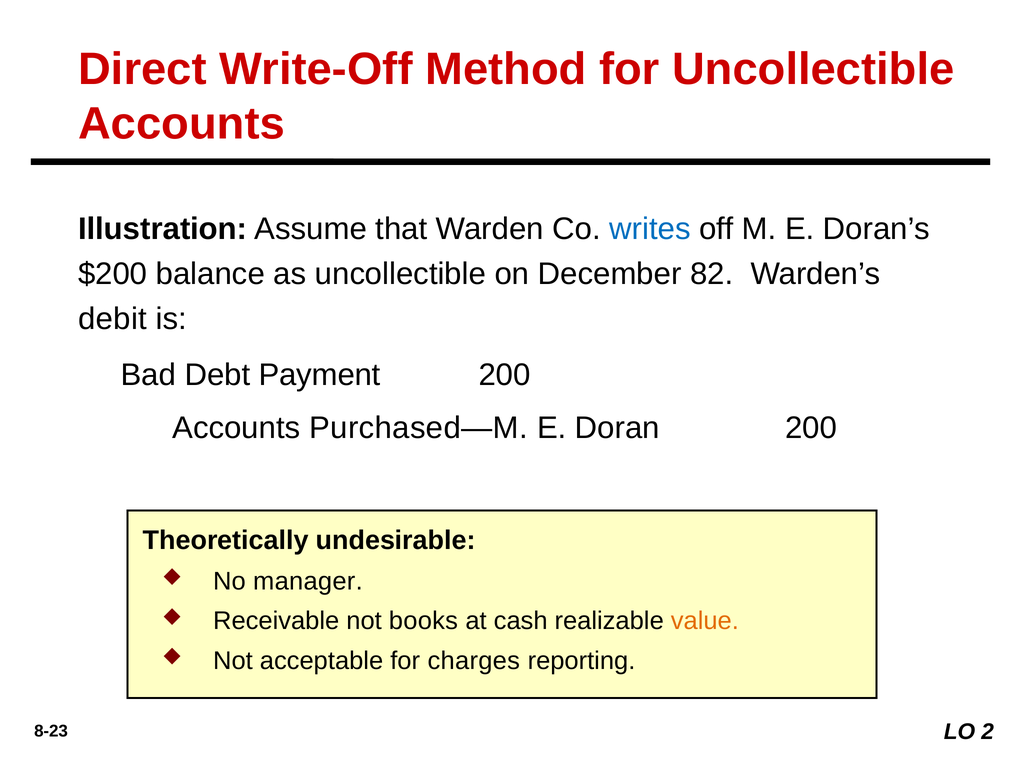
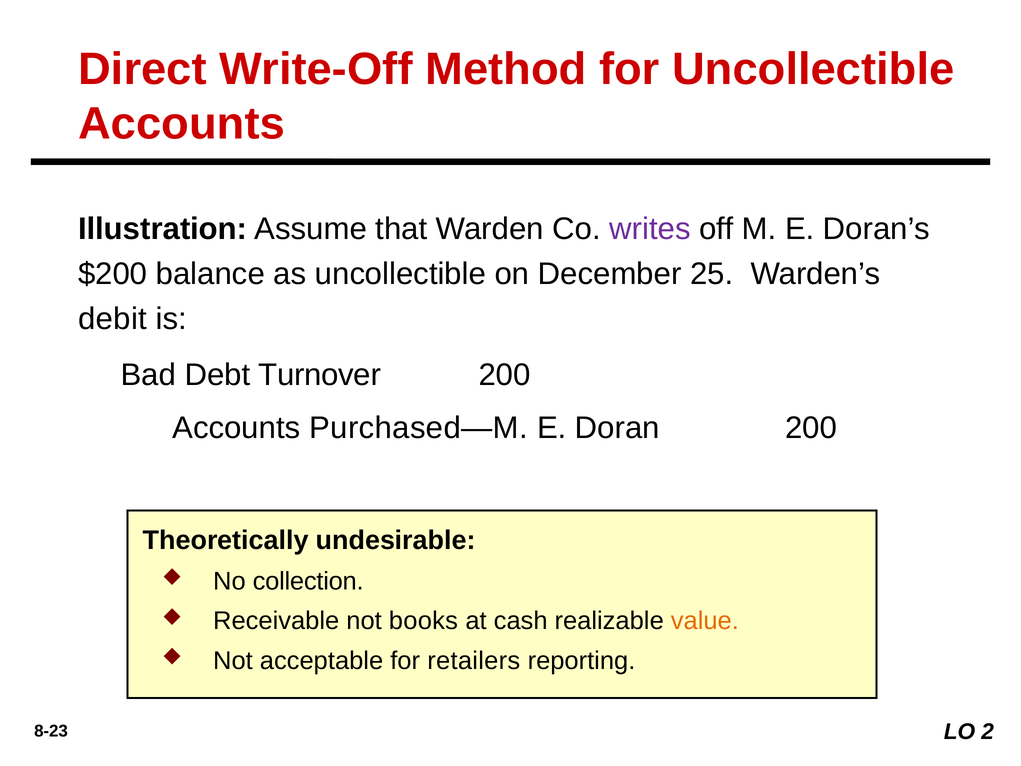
writes colour: blue -> purple
82: 82 -> 25
Payment: Payment -> Turnover
manager: manager -> collection
charges: charges -> retailers
